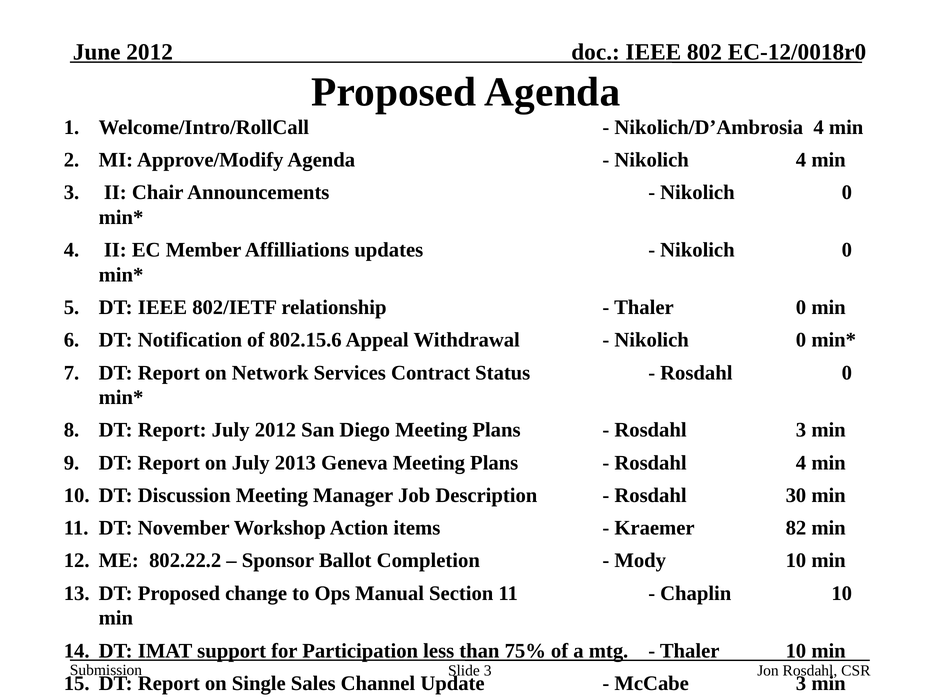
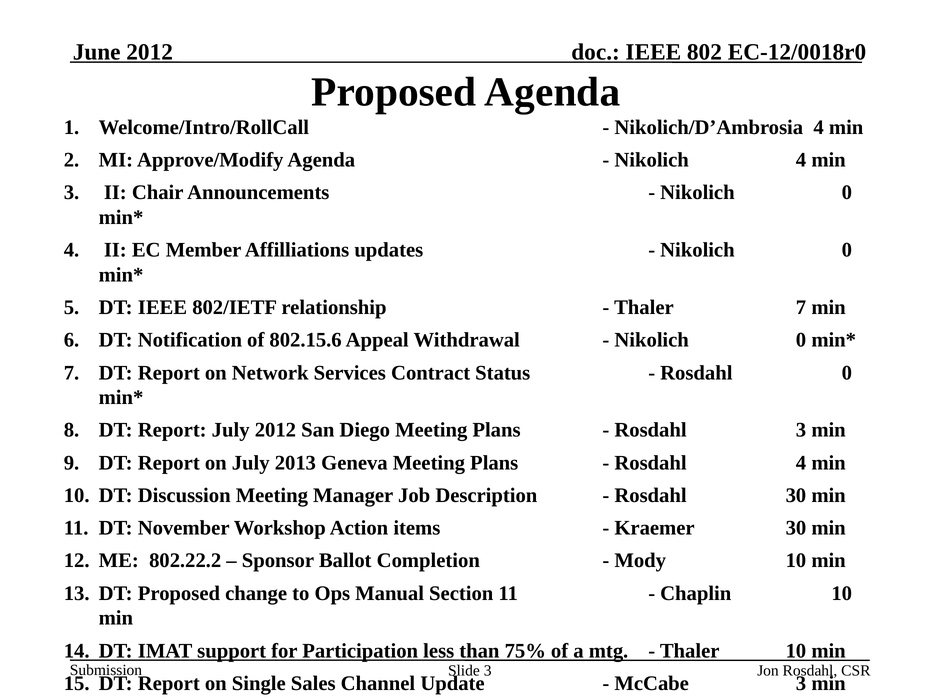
Thaler 0: 0 -> 7
Kraemer 82: 82 -> 30
